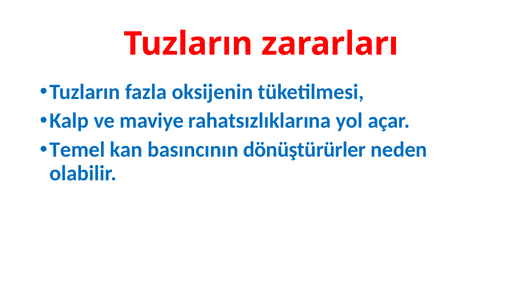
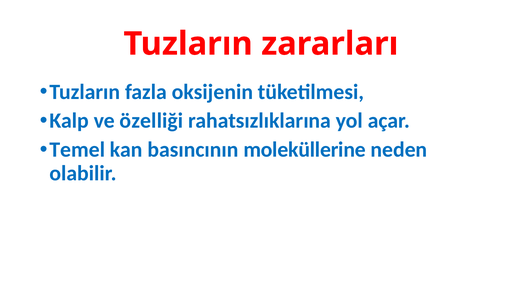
maviye: maviye -> özelliği
dönüştürürler: dönüştürürler -> moleküllerine
